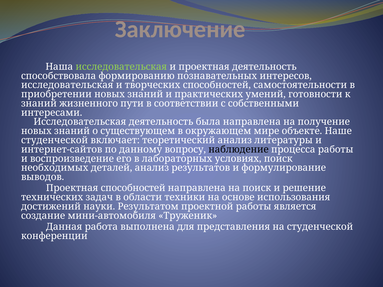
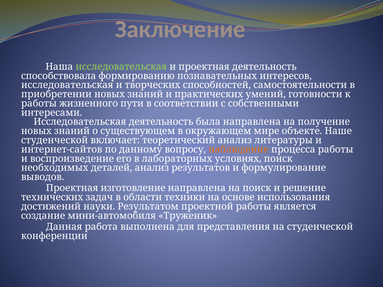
знаний at (39, 104): знаний -> работы
наблюдение colour: black -> orange
Проектная способностей: способностей -> изготовление
